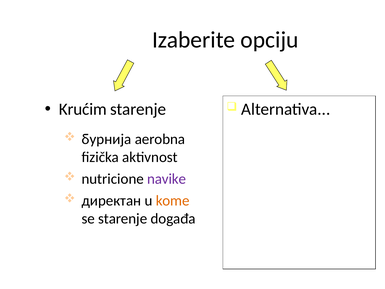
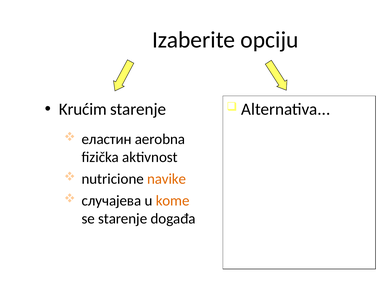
бурнија: бурнија -> еластин
navike colour: purple -> orange
директан: директан -> случајева
